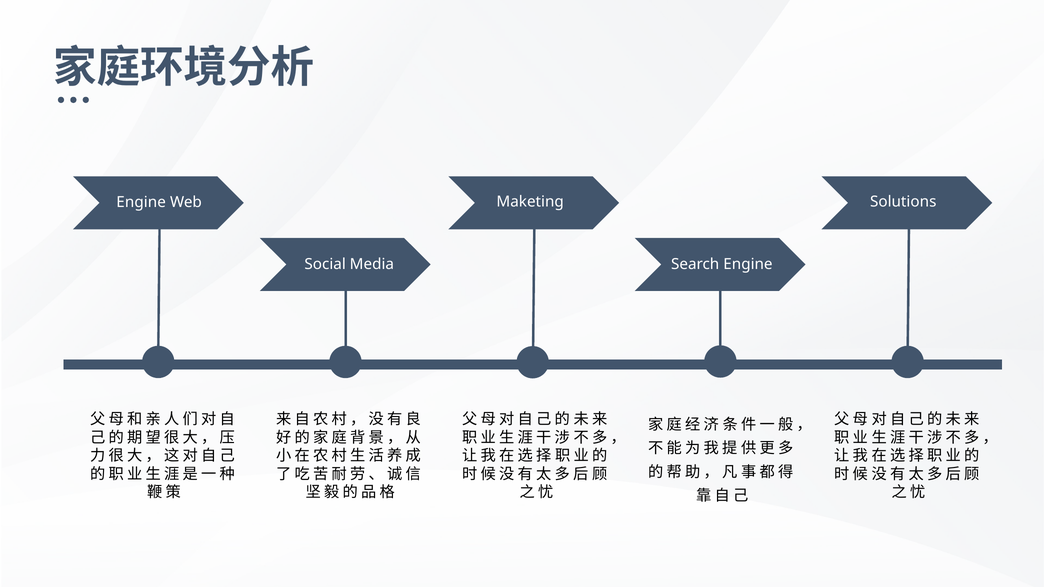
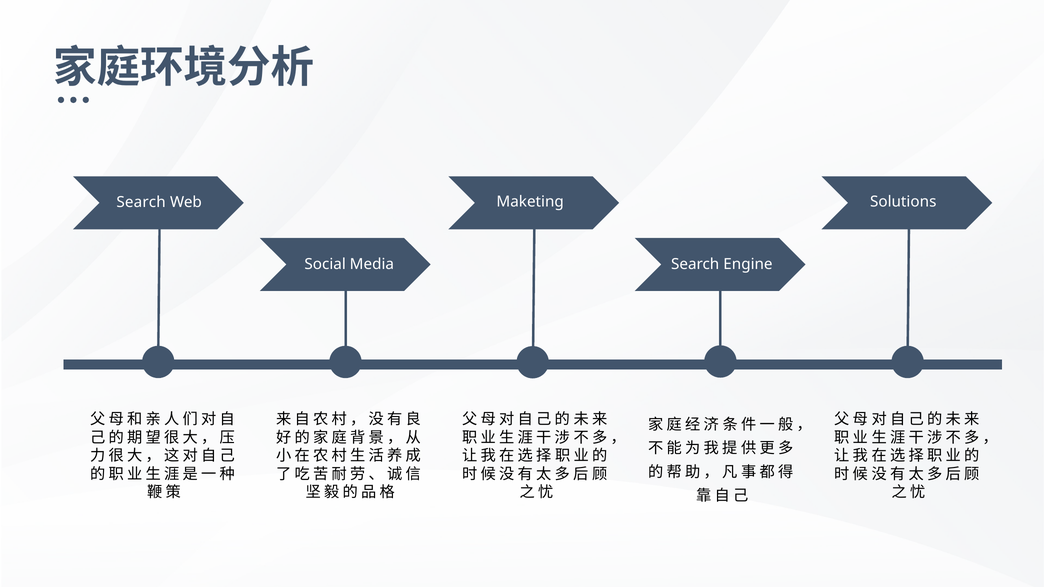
Engine at (141, 202): Engine -> Search
